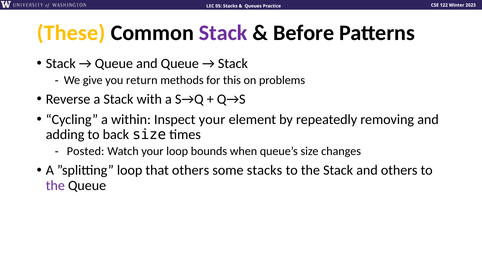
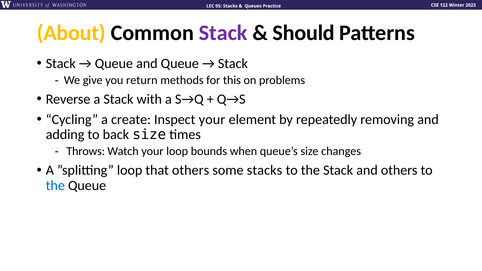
These: These -> About
Before: Before -> Should
within: within -> create
Posted: Posted -> Throws
the at (55, 186) colour: purple -> blue
